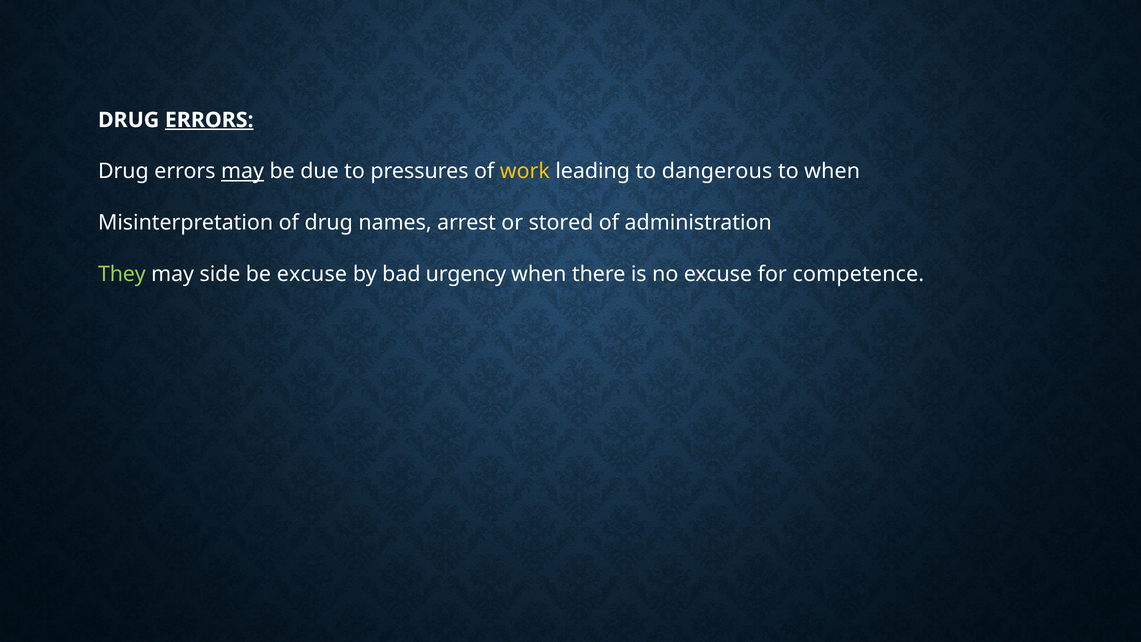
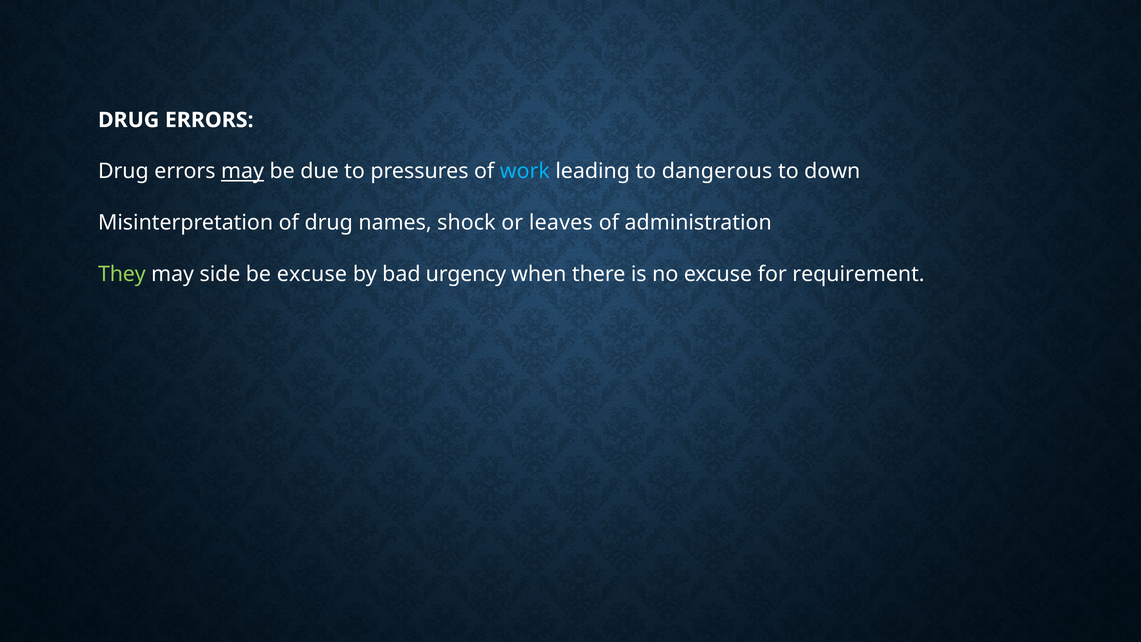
ERRORS at (209, 120) underline: present -> none
work colour: yellow -> light blue
to when: when -> down
arrest: arrest -> shock
stored: stored -> leaves
competence: competence -> requirement
